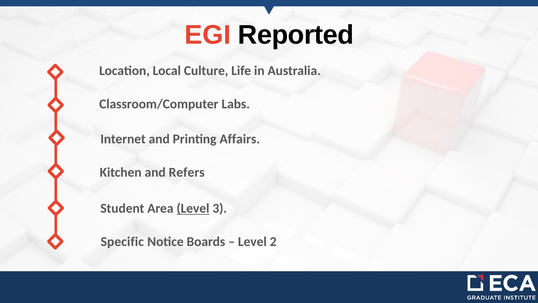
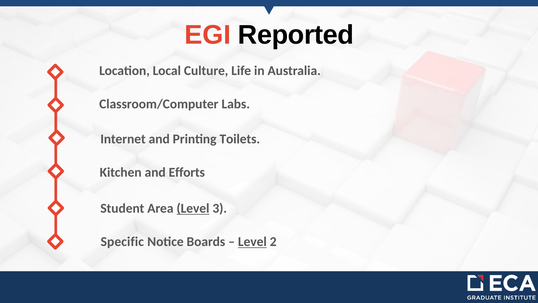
Affairs: Affairs -> Toilets
Refers: Refers -> Efforts
Level at (252, 242) underline: none -> present
